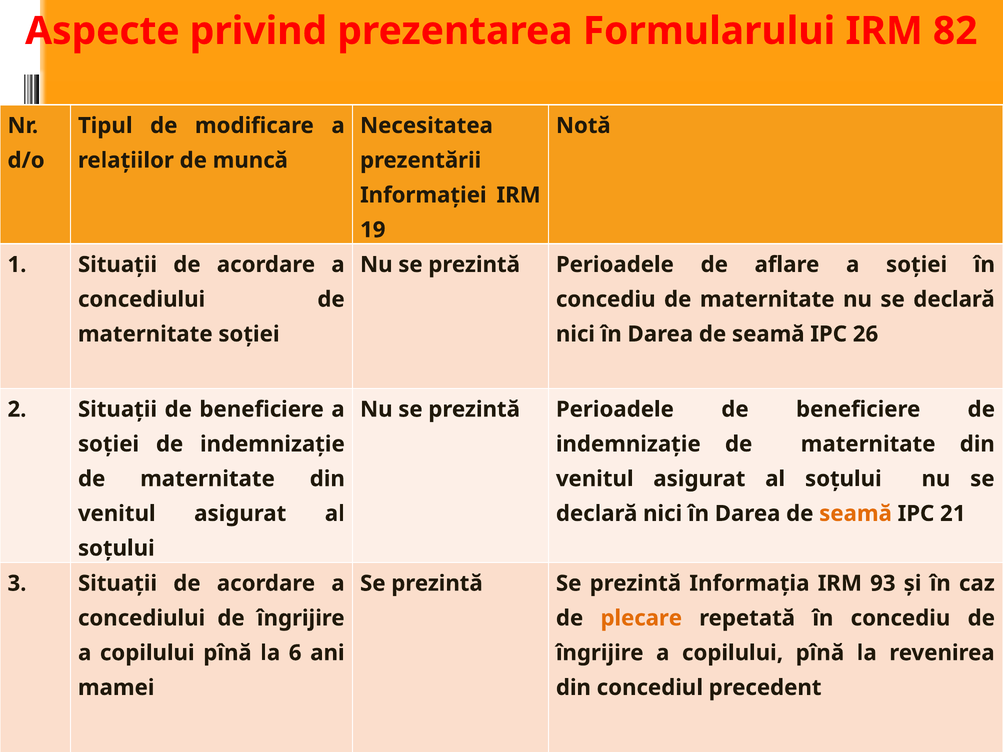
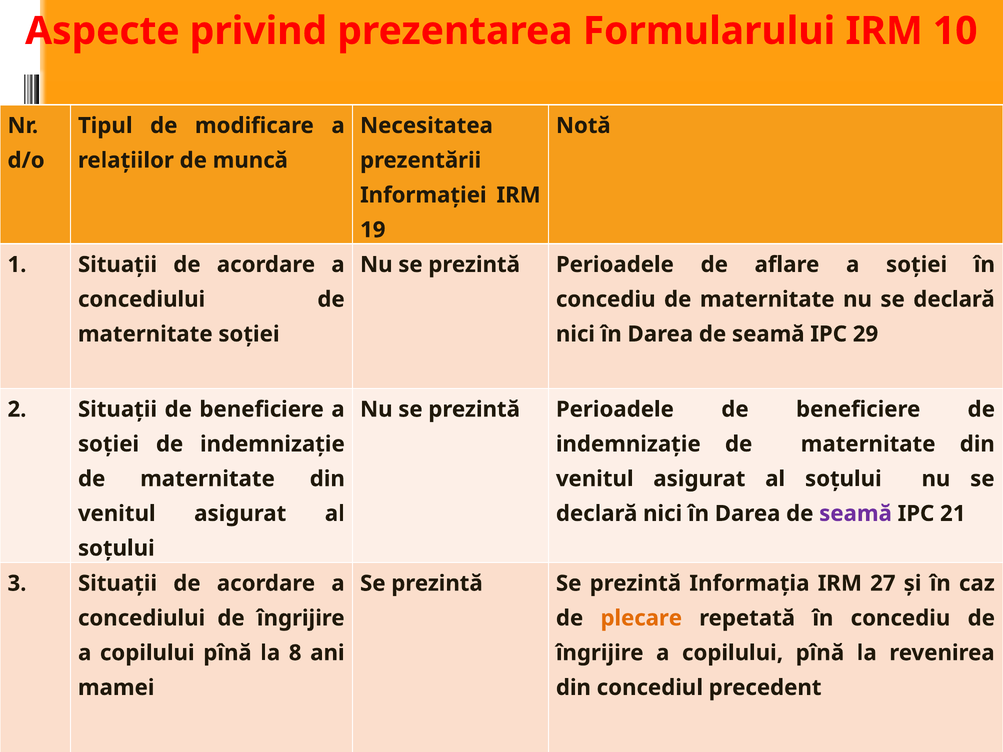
82: 82 -> 10
26: 26 -> 29
seamă at (856, 514) colour: orange -> purple
93: 93 -> 27
6: 6 -> 8
